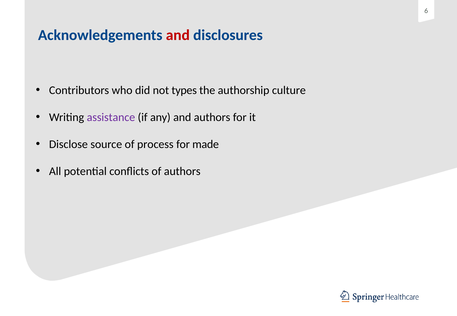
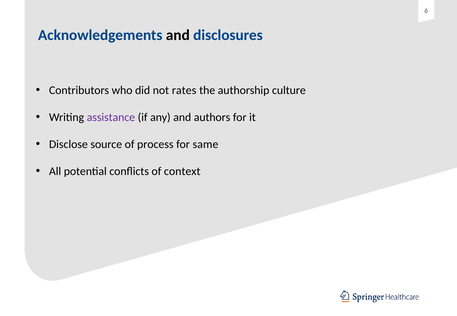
and at (178, 35) colour: red -> black
types: types -> rates
made: made -> same
of authors: authors -> context
